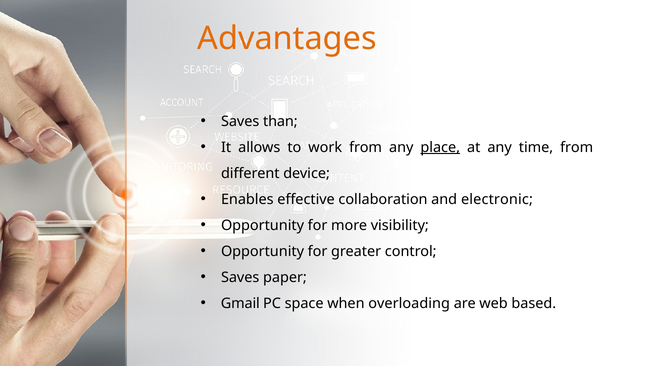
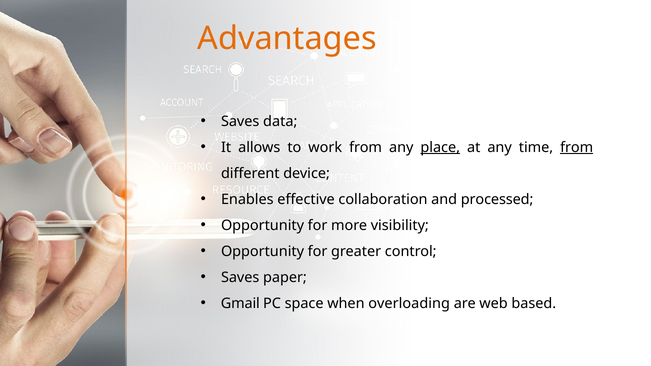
than: than -> data
from at (577, 147) underline: none -> present
electronic: electronic -> processed
